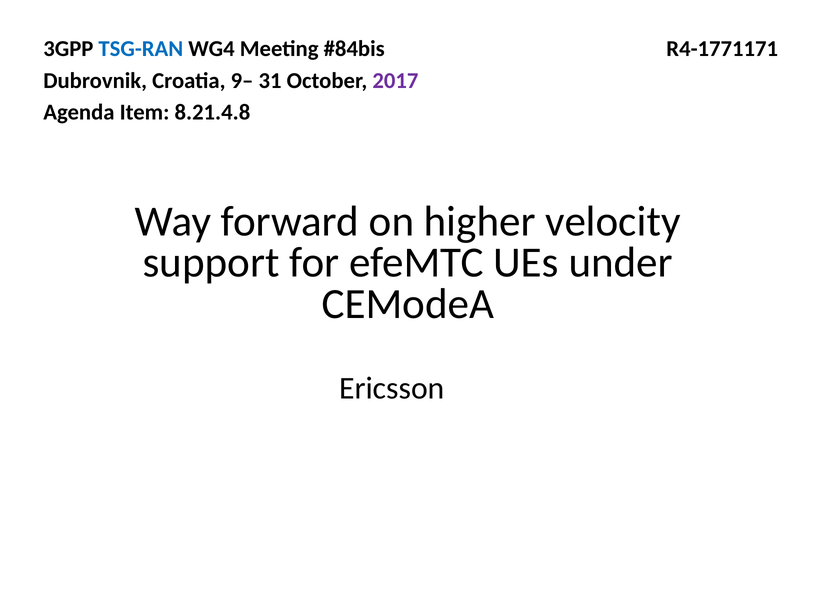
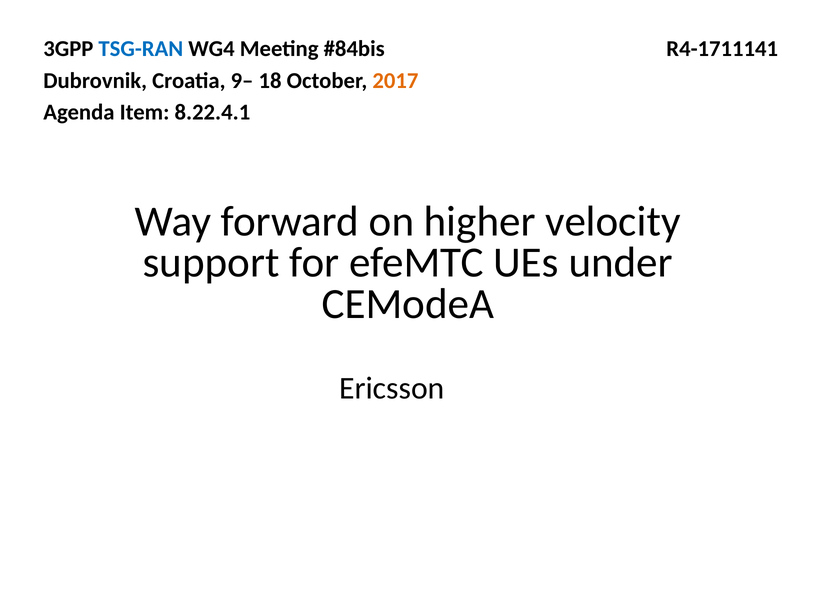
R4-1771171: R4-1771171 -> R4-1711141
31: 31 -> 18
2017 colour: purple -> orange
8.21.4.8: 8.21.4.8 -> 8.22.4.1
